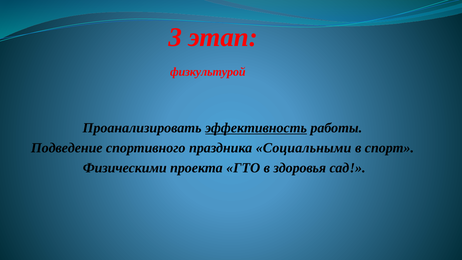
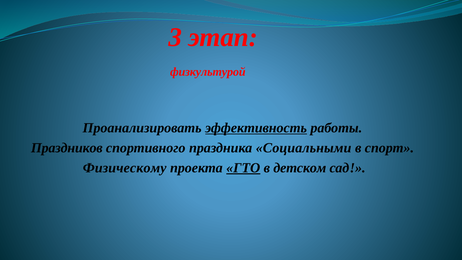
Подведение: Подведение -> Праздников
Физическими: Физическими -> Физическому
ГТО underline: none -> present
здоровья: здоровья -> детском
